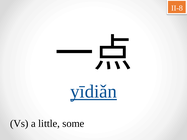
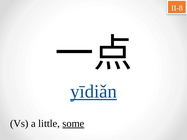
some underline: none -> present
